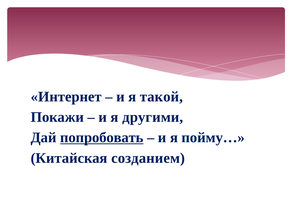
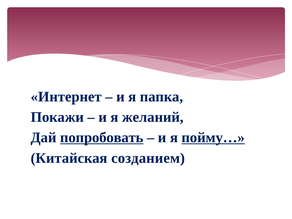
такой: такой -> папка
другими: другими -> желаний
пойму… underline: none -> present
